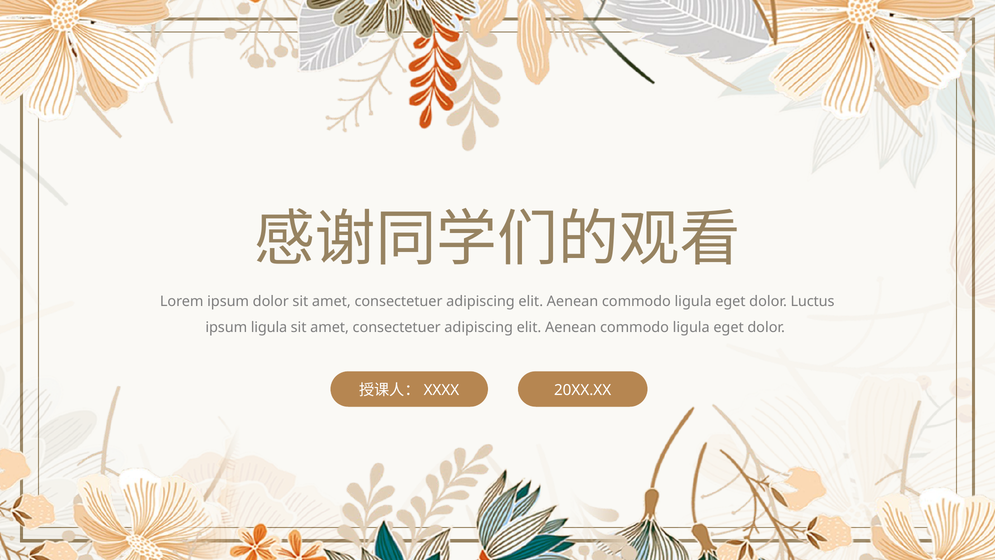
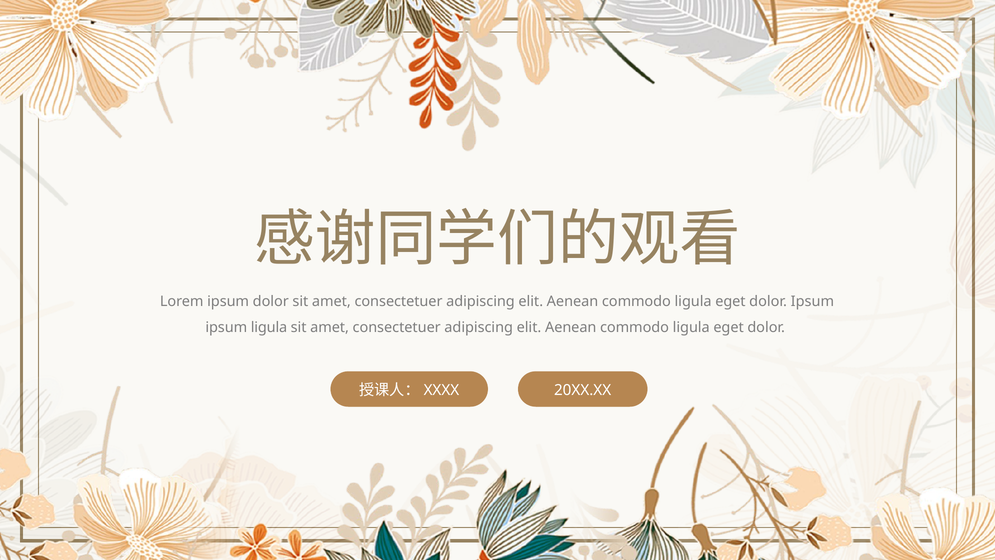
dolor Luctus: Luctus -> Ipsum
